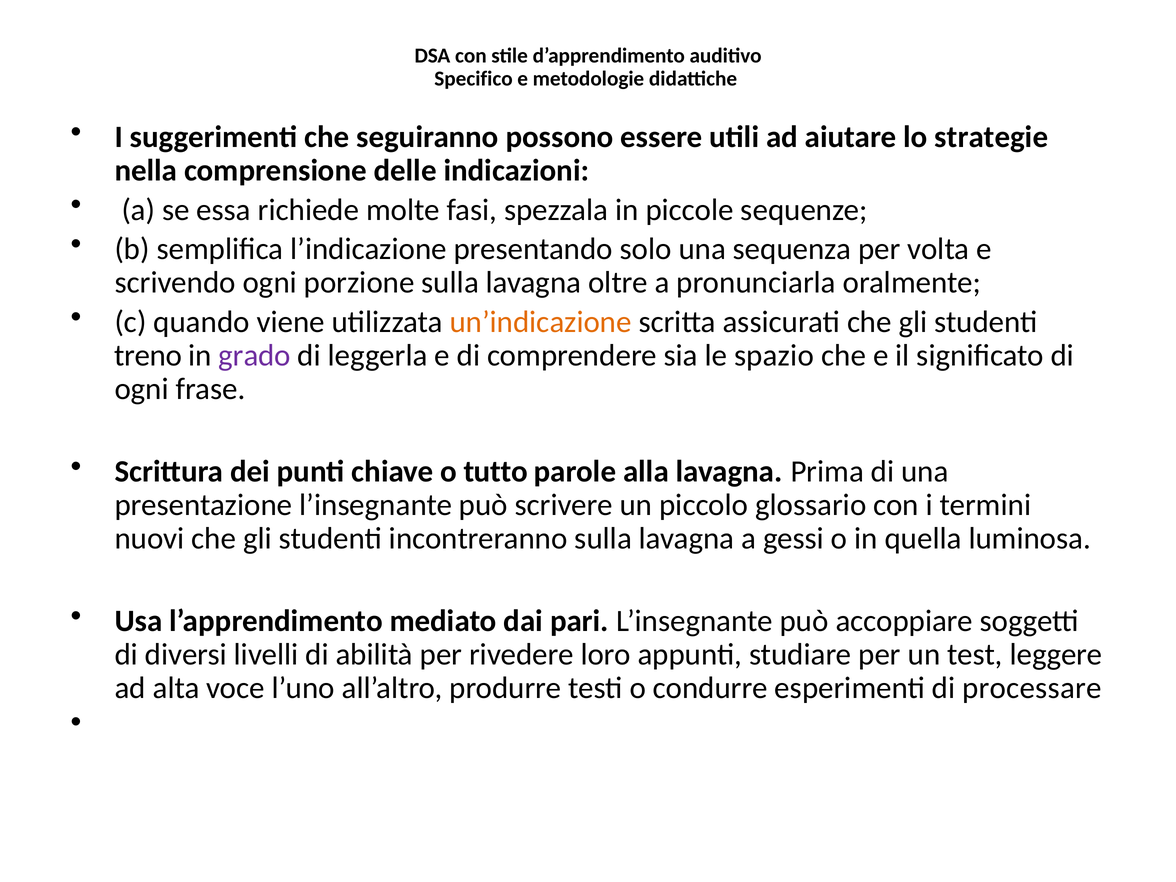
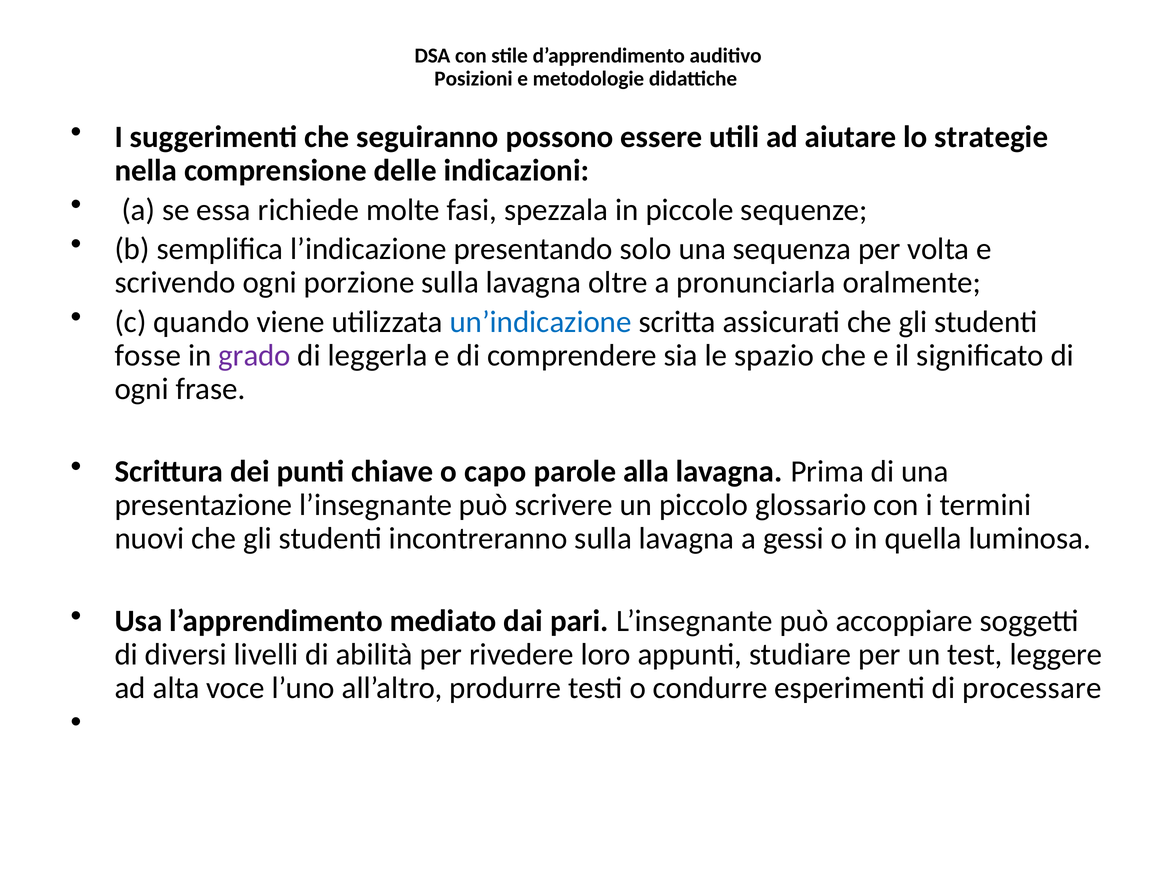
Specifico: Specifico -> Posizioni
un’indicazione colour: orange -> blue
treno: treno -> fosse
tutto: tutto -> capo
